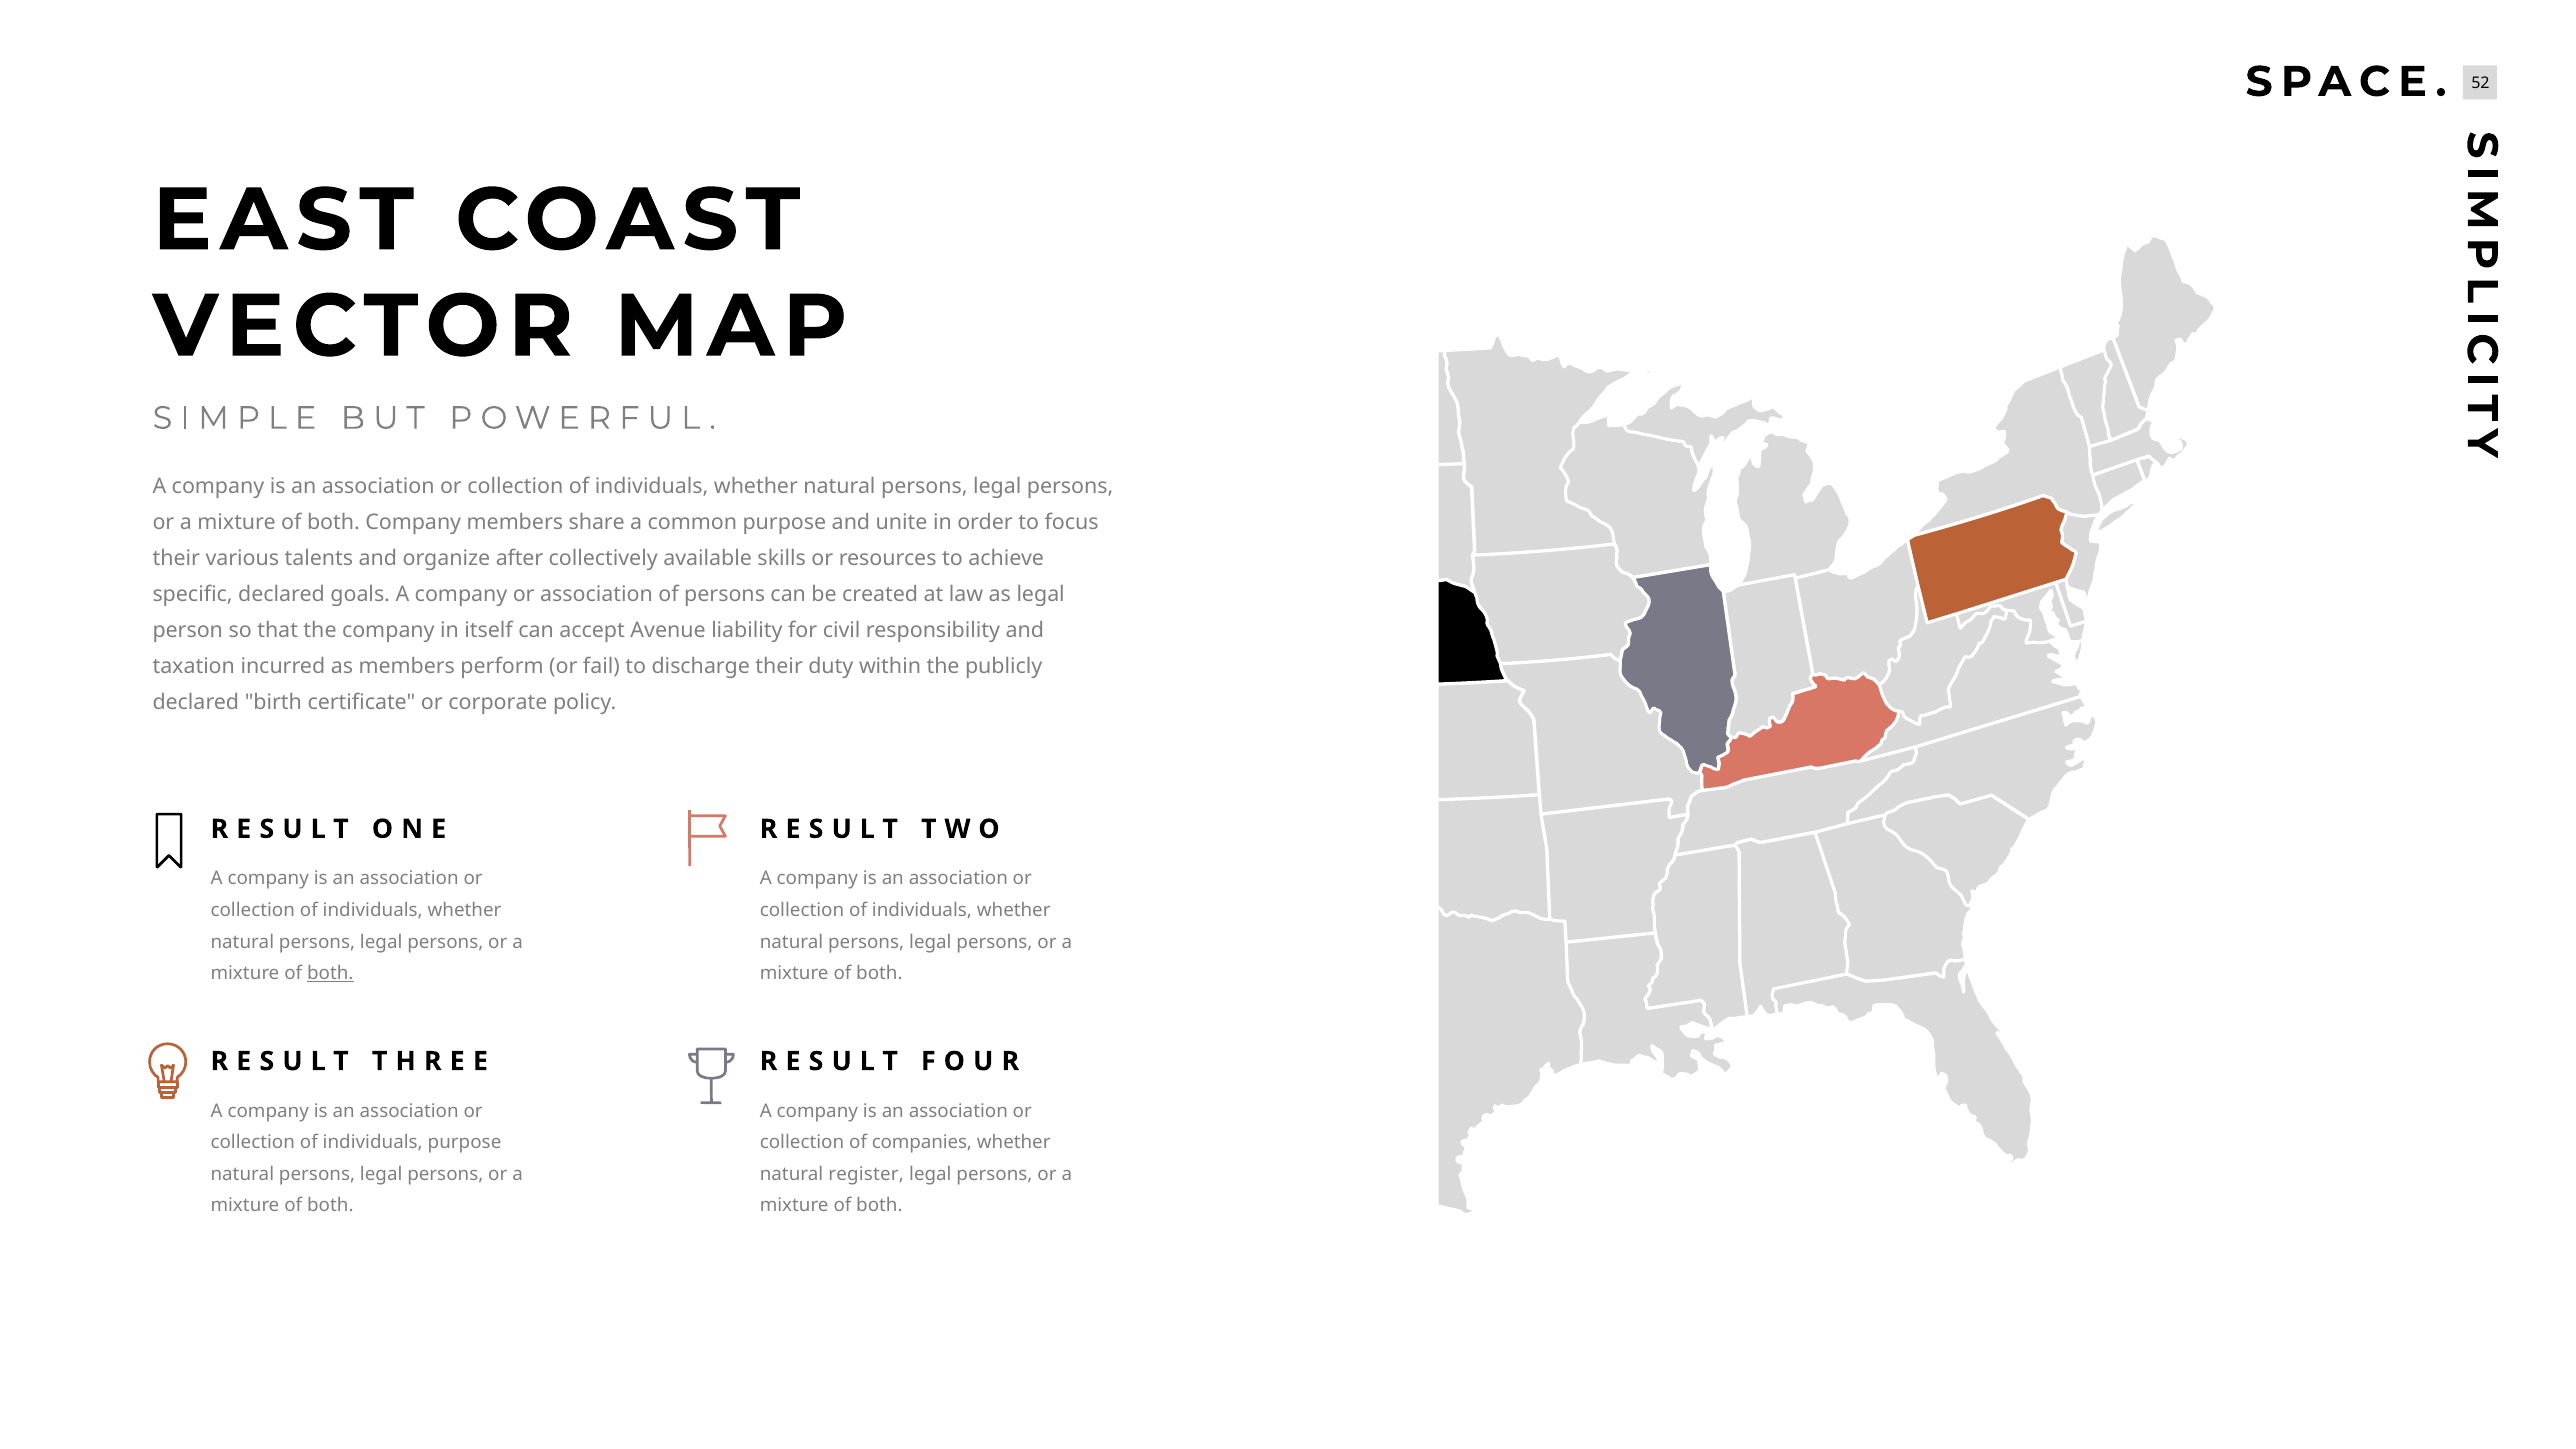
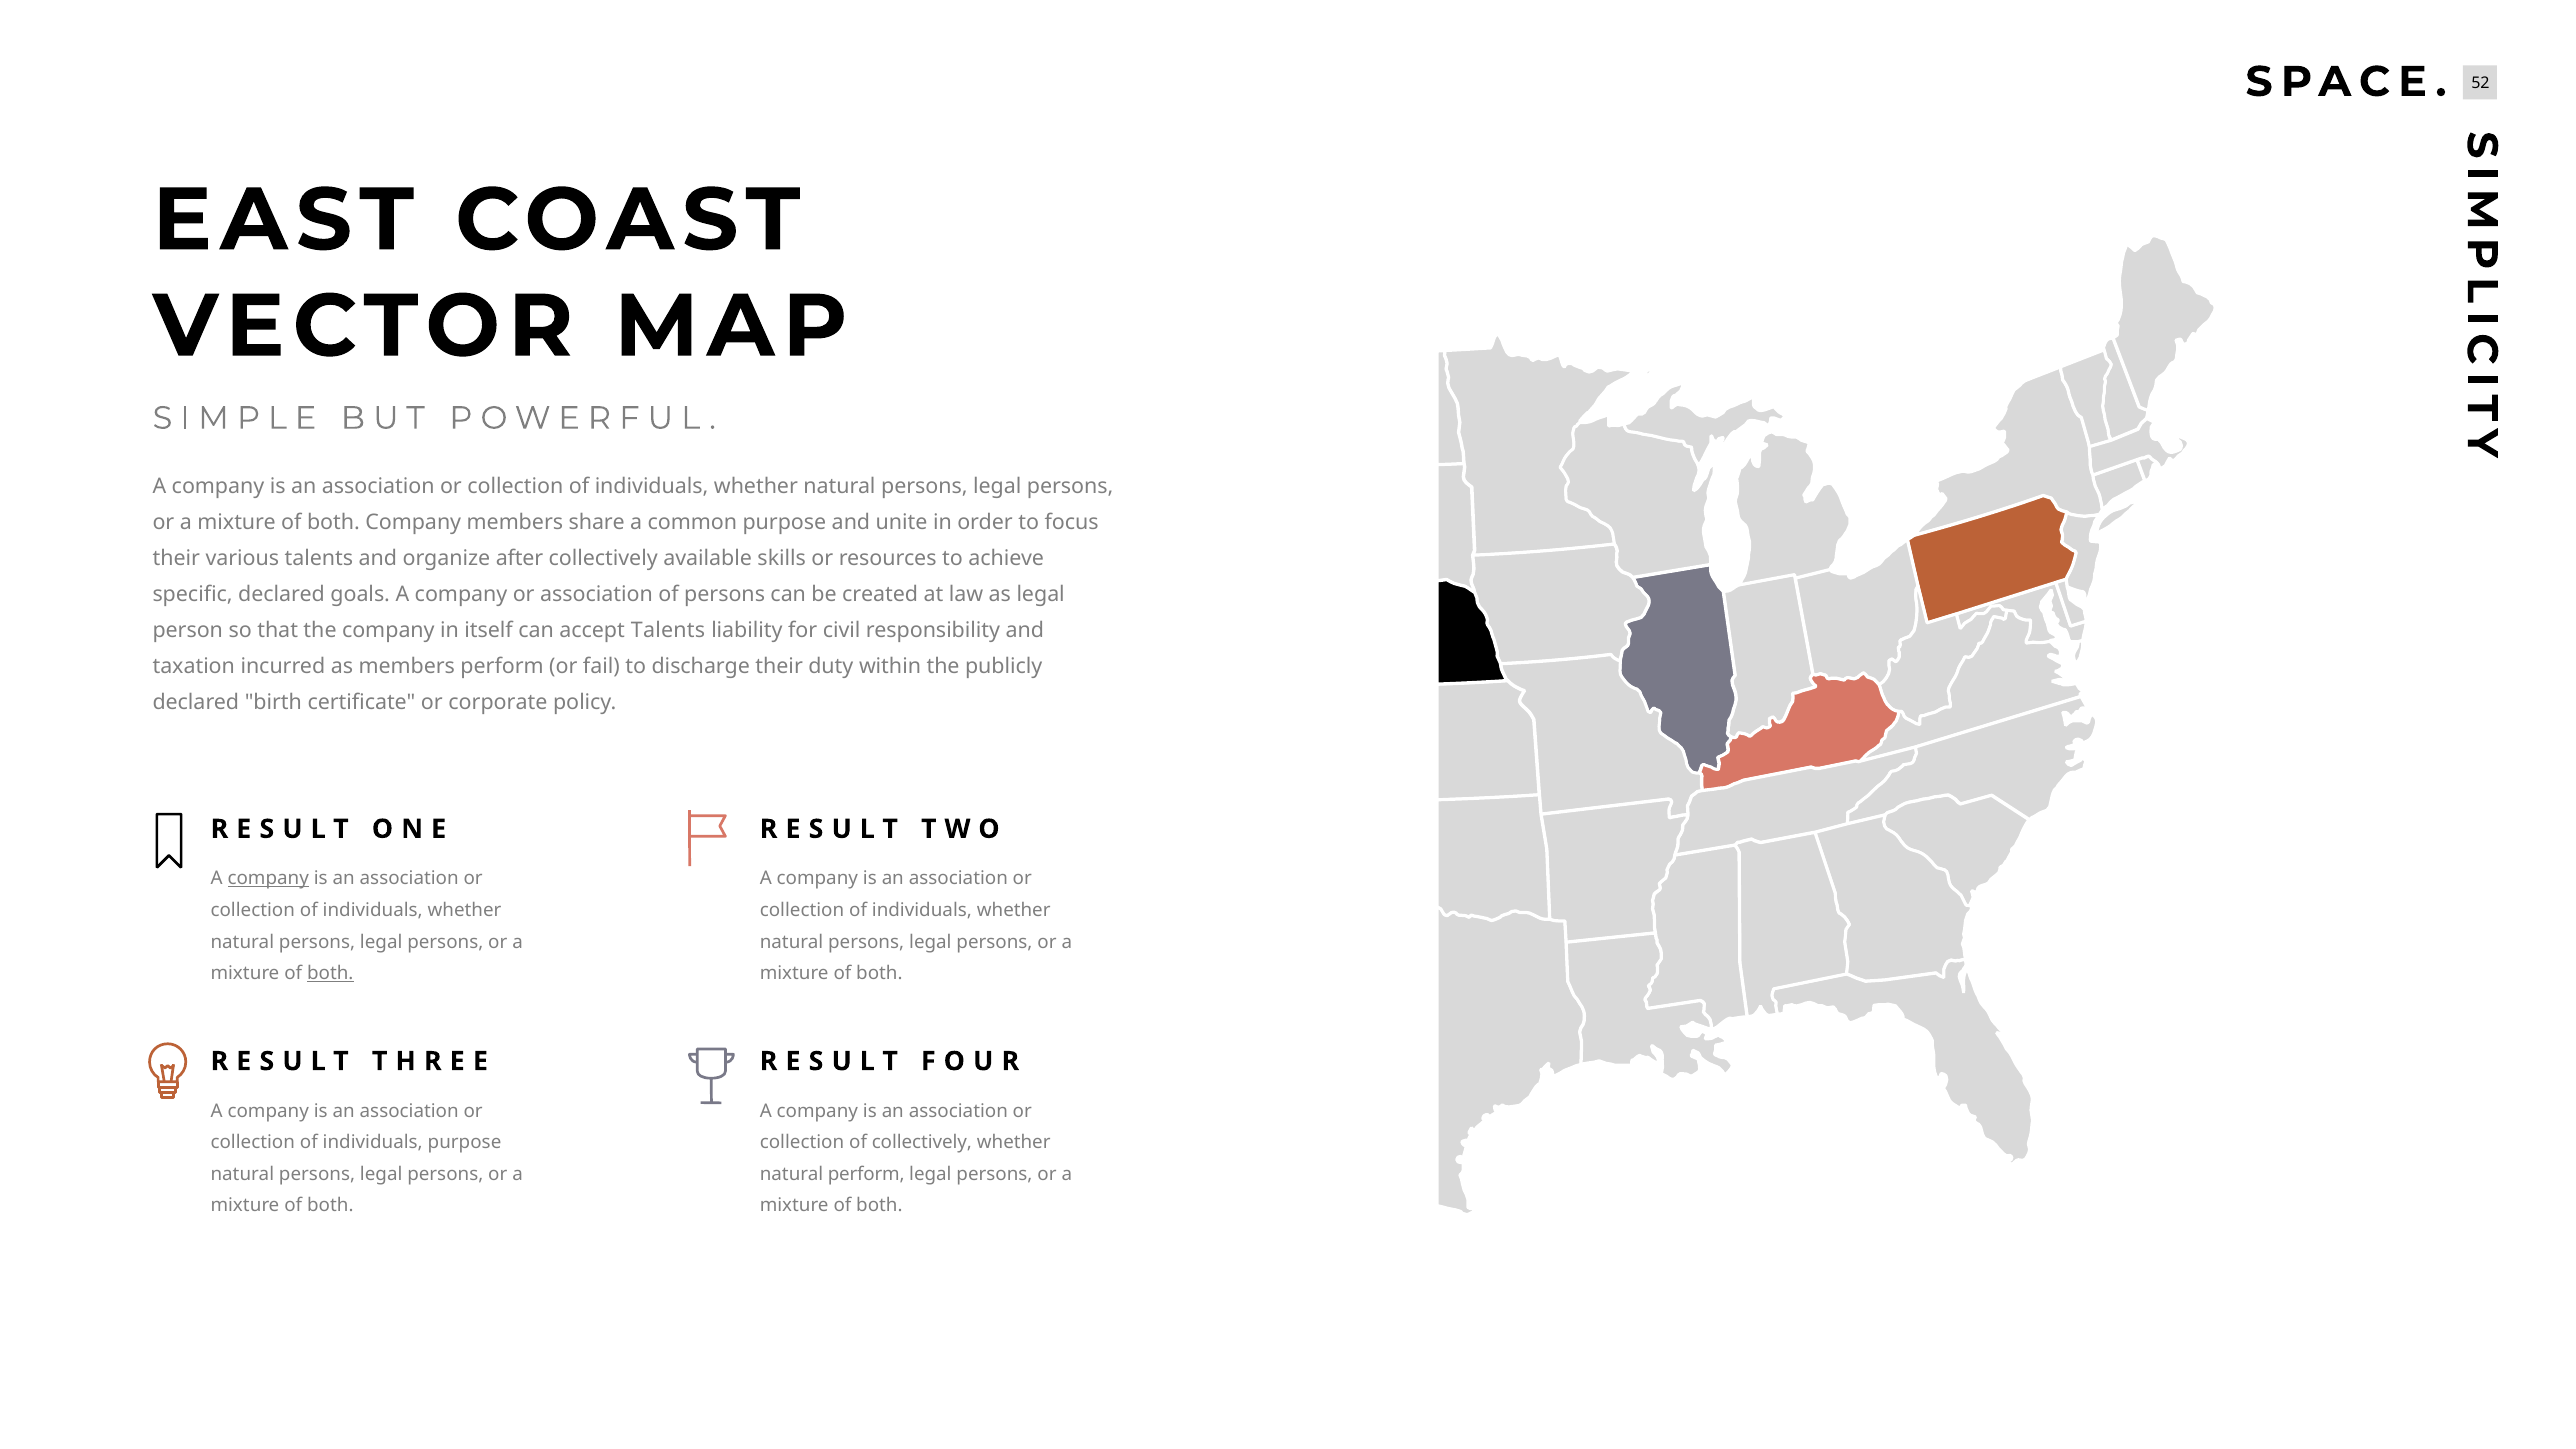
accept Avenue: Avenue -> Talents
company at (268, 879) underline: none -> present
of companies: companies -> collectively
natural register: register -> perform
